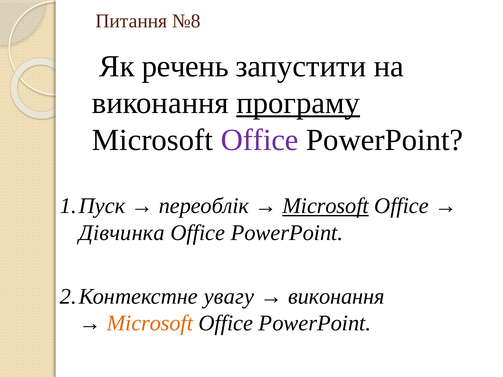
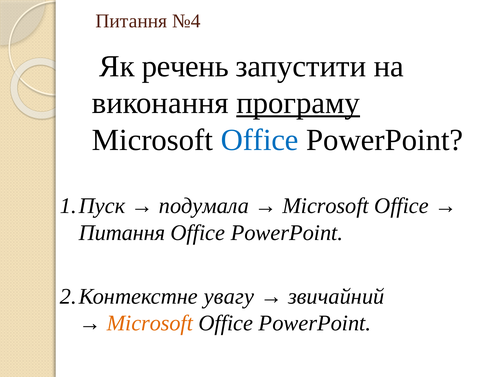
№8: №8 -> №4
Office at (260, 140) colour: purple -> blue
переоблік: переоблік -> подумала
Microsoft at (326, 206) underline: present -> none
Дівчинка at (122, 233): Дівчинка -> Питання
виконання at (336, 297): виконання -> звичайний
